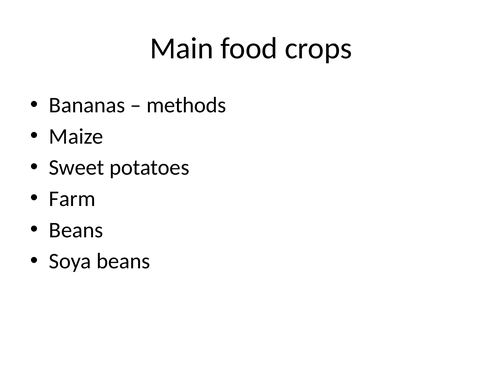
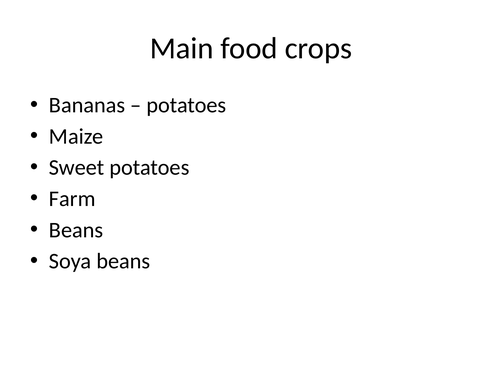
methods at (186, 105): methods -> potatoes
